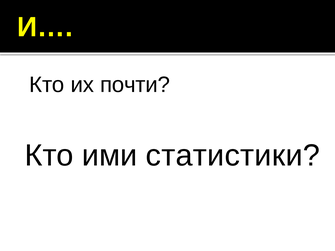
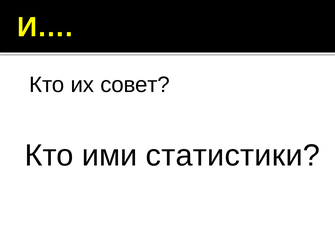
почти: почти -> совет
